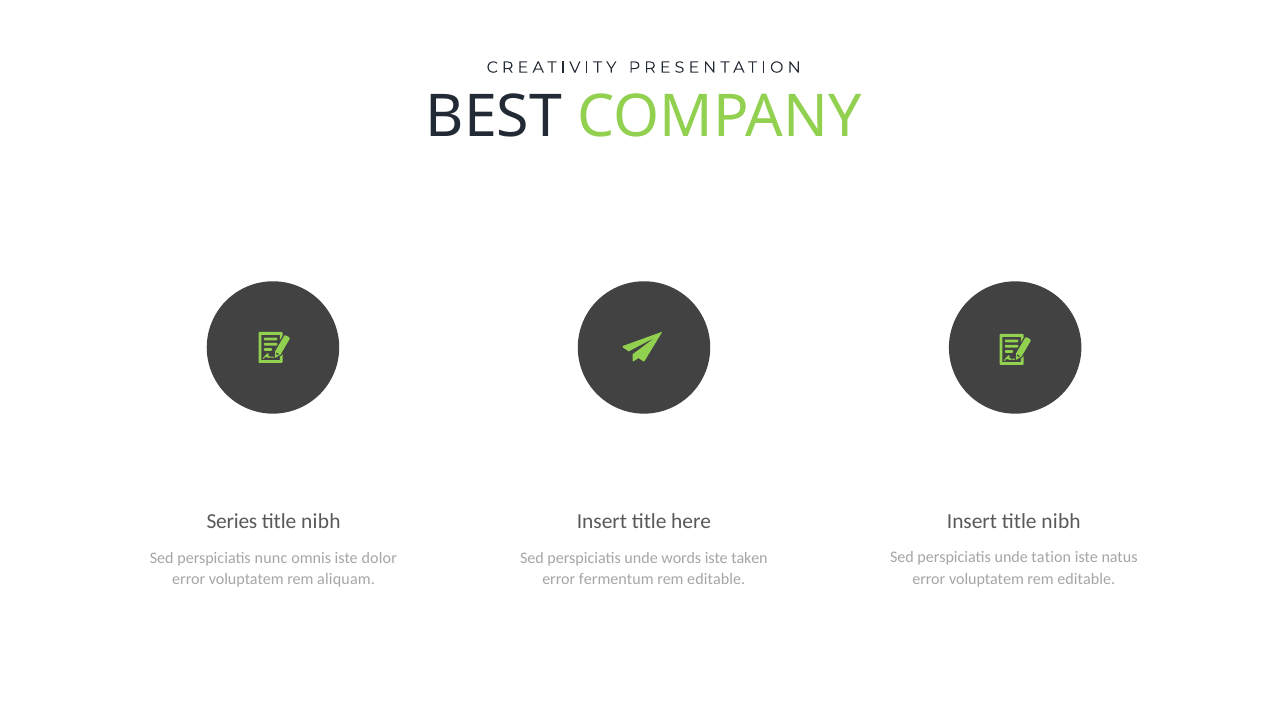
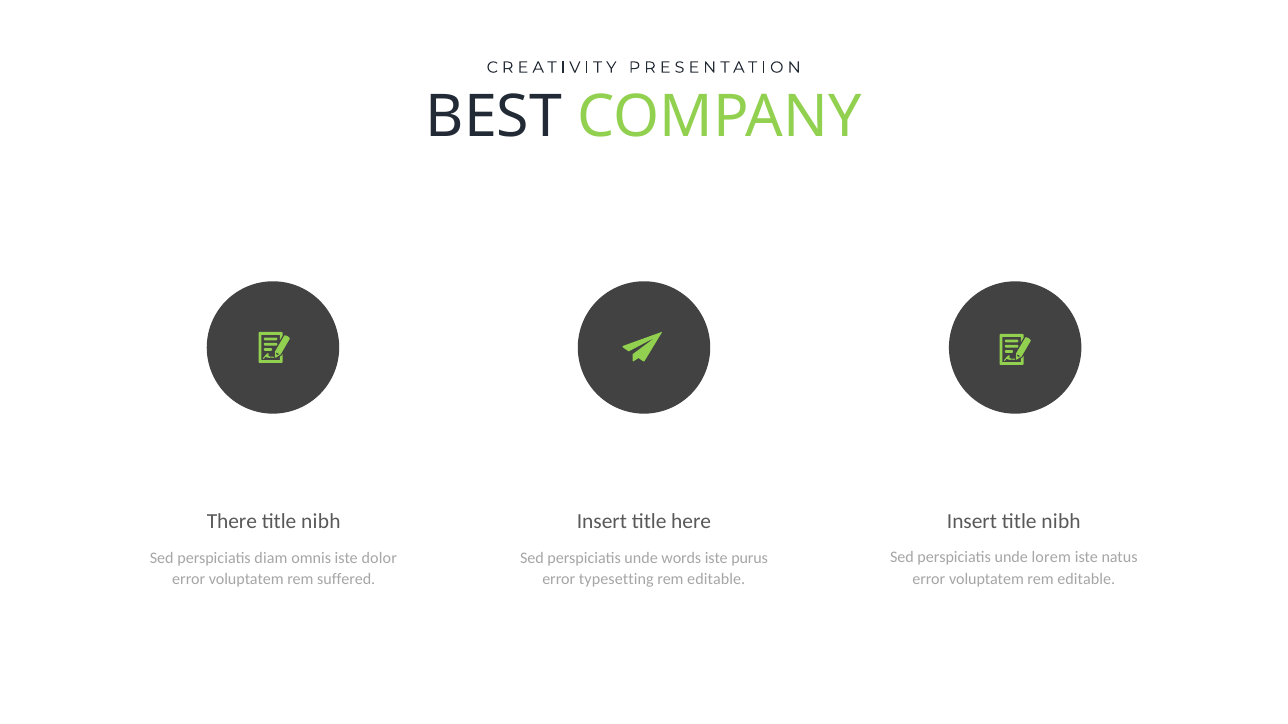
Series: Series -> There
unde tation: tation -> lorem
nunc: nunc -> diam
taken: taken -> purus
aliquam: aliquam -> suffered
fermentum: fermentum -> typesetting
